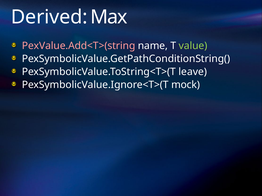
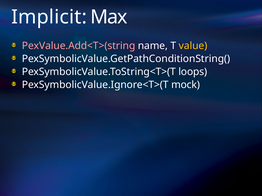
Derived: Derived -> Implicit
value colour: light green -> yellow
leave: leave -> loops
